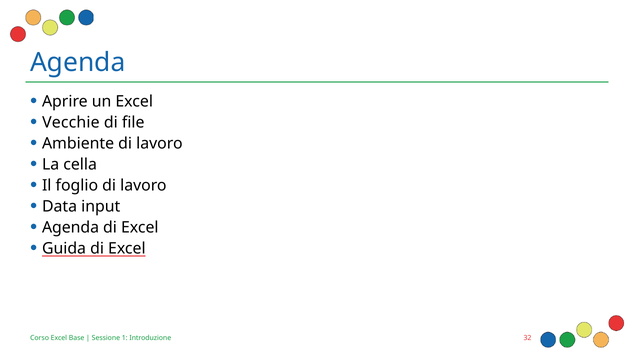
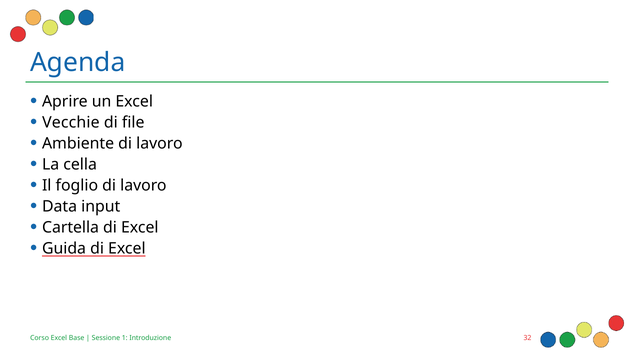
Agenda at (71, 227): Agenda -> Cartella
